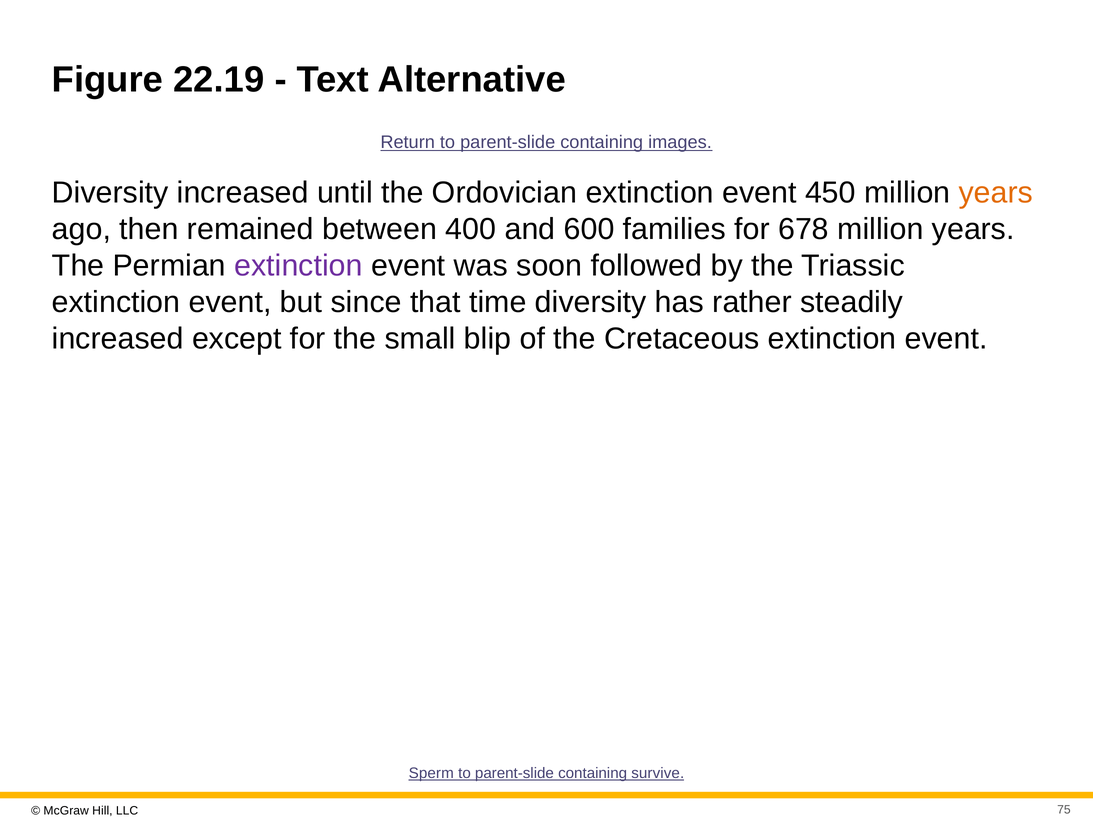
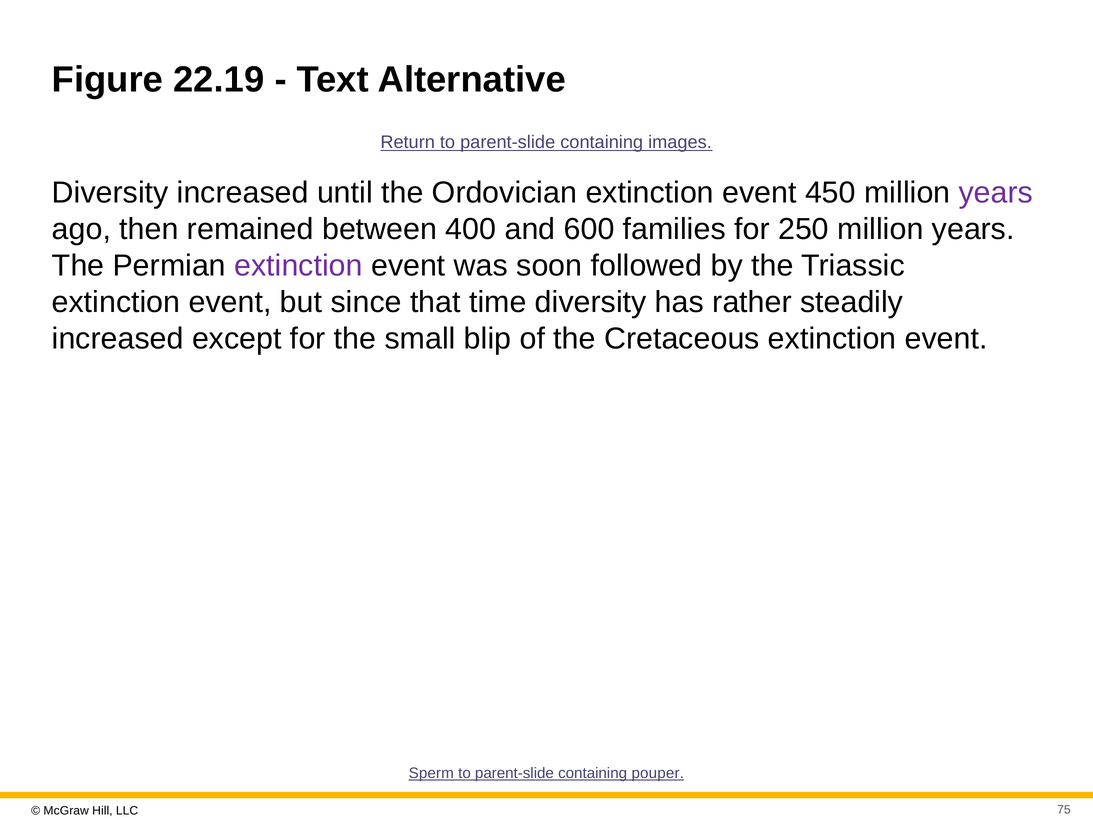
years at (996, 193) colour: orange -> purple
678: 678 -> 250
survive: survive -> pouper
